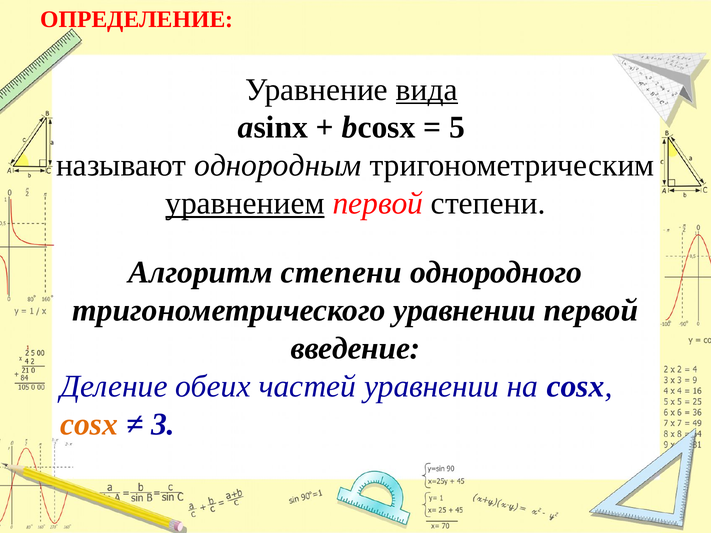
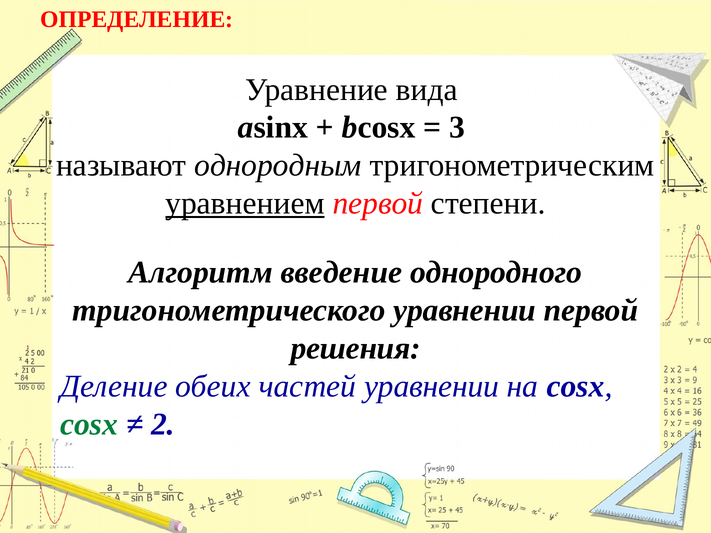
вида underline: present -> none
5: 5 -> 3
Алгоритм степени: степени -> введение
введение: введение -> решения
cosx at (89, 424) colour: orange -> green
3: 3 -> 2
